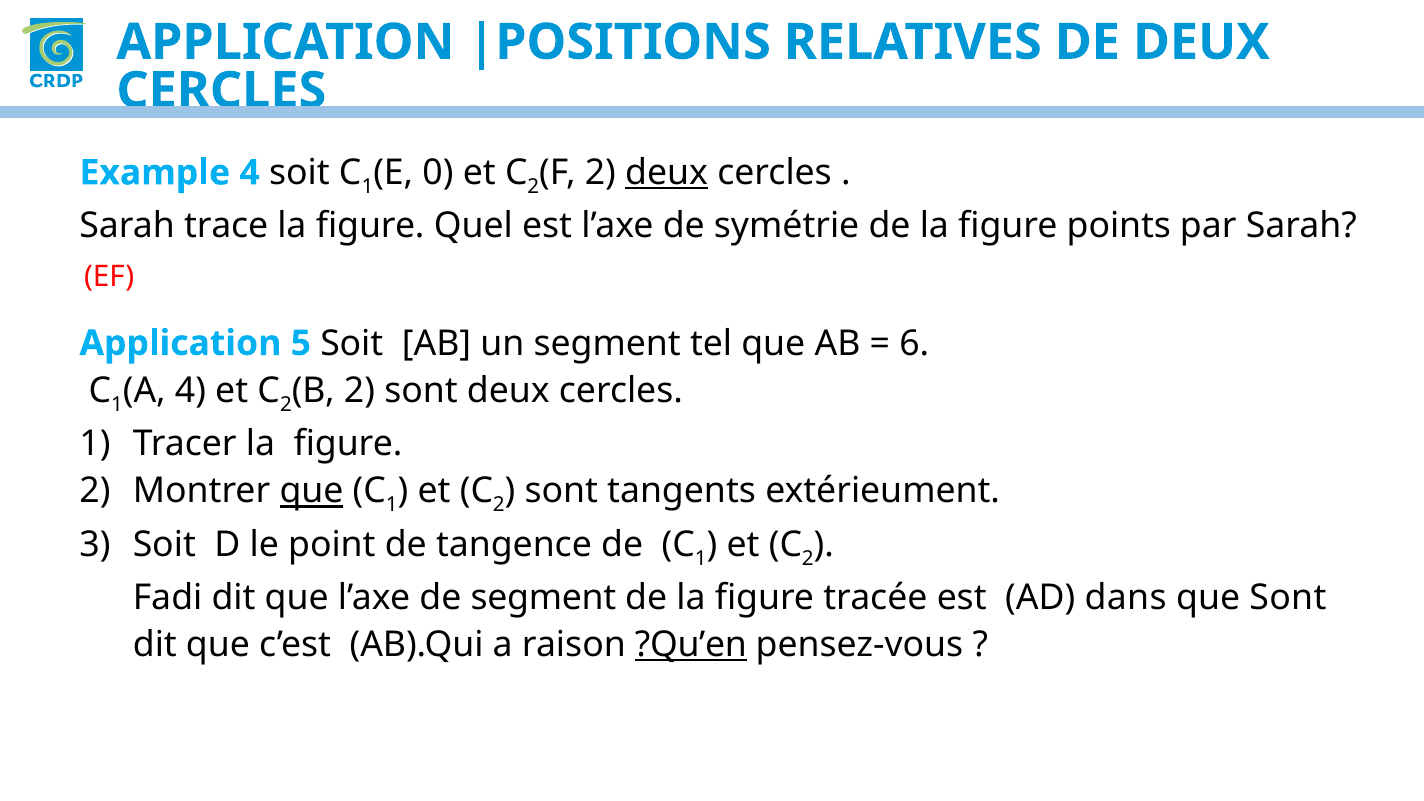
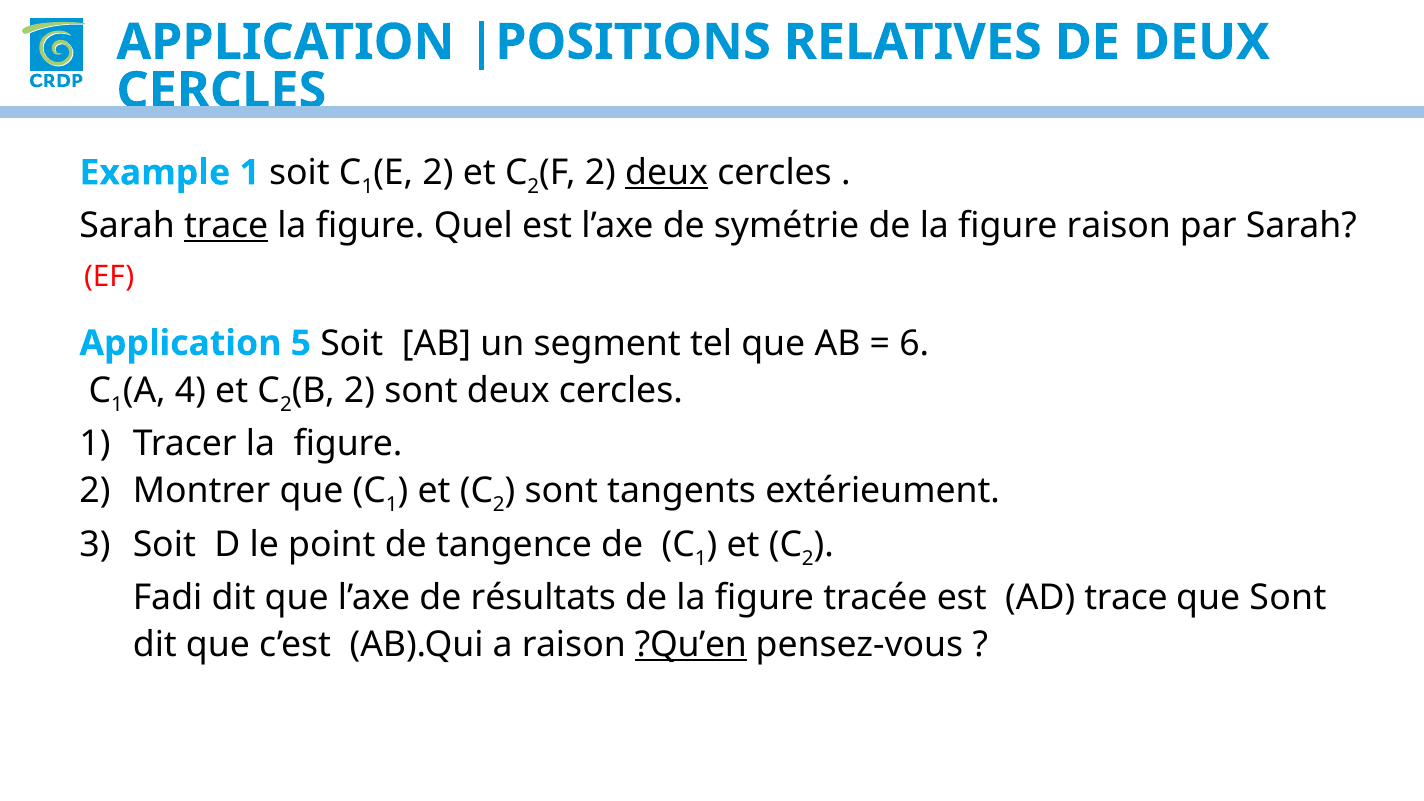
Example 4: 4 -> 1
0 at (438, 173): 0 -> 2
trace at (226, 226) underline: none -> present
figure points: points -> raison
que at (311, 491) underline: present -> none
de segment: segment -> résultats
AD dans: dans -> trace
